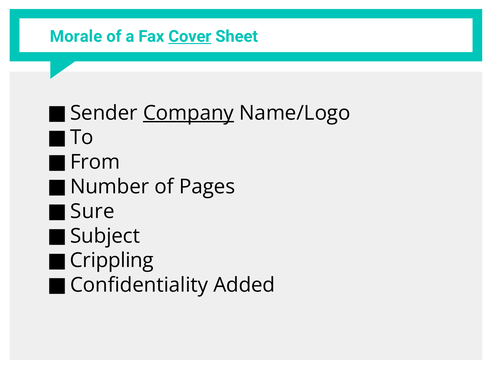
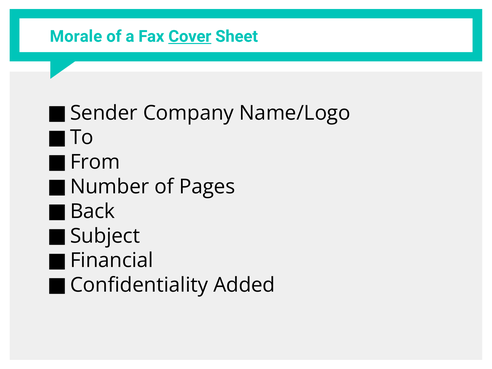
Company underline: present -> none
Sure: Sure -> Back
Crippling: Crippling -> Financial
